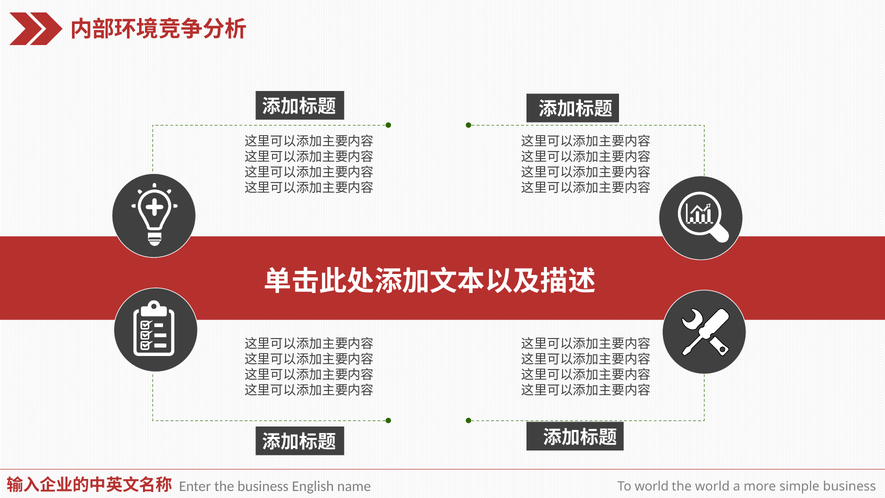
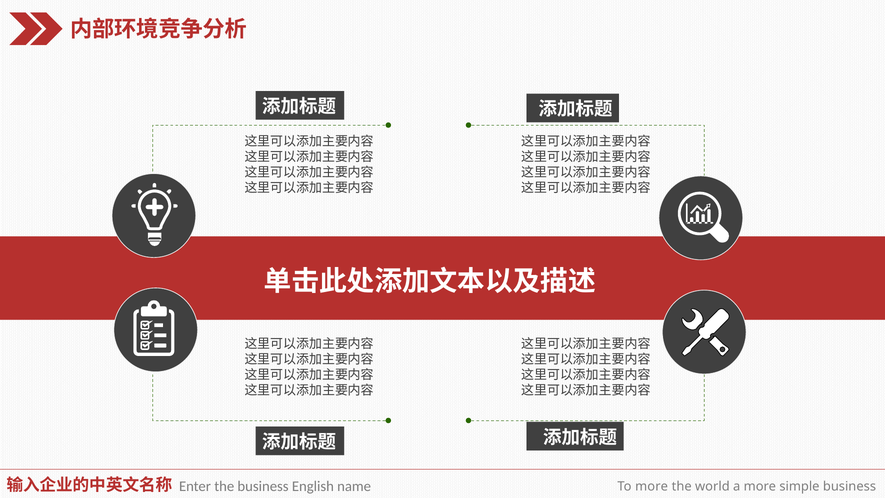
To world: world -> more
